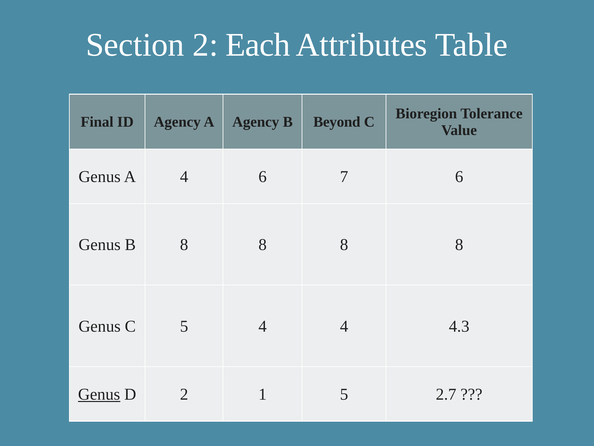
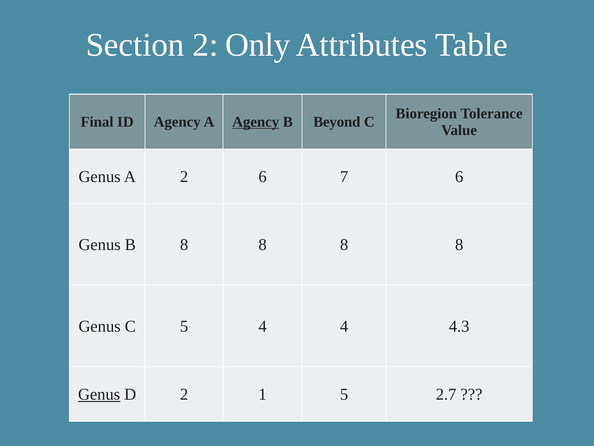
Each: Each -> Only
Agency at (256, 122) underline: none -> present
A 4: 4 -> 2
